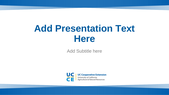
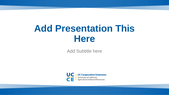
Text: Text -> This
